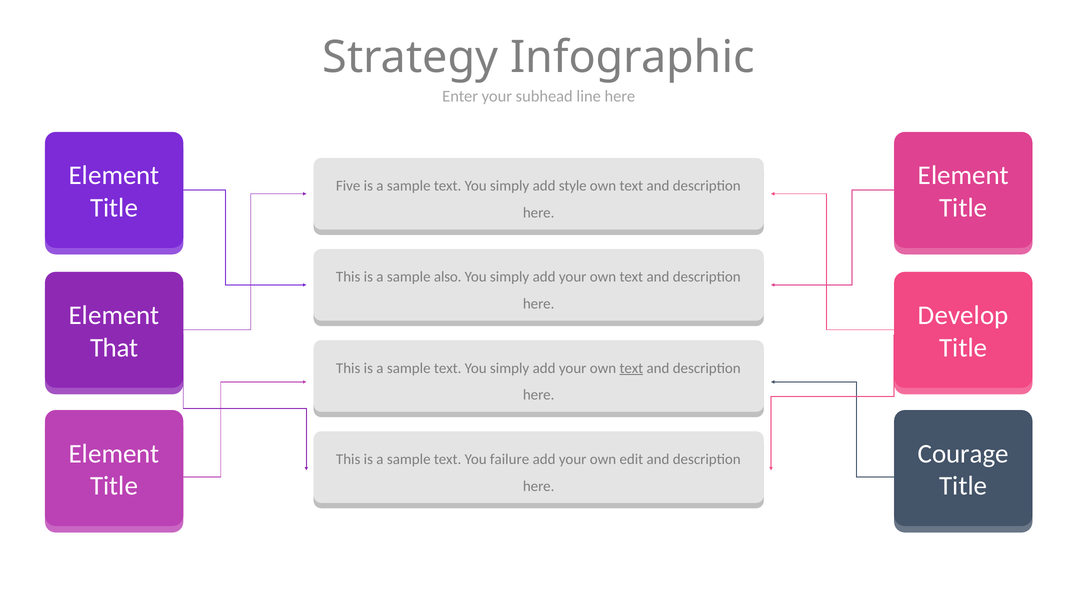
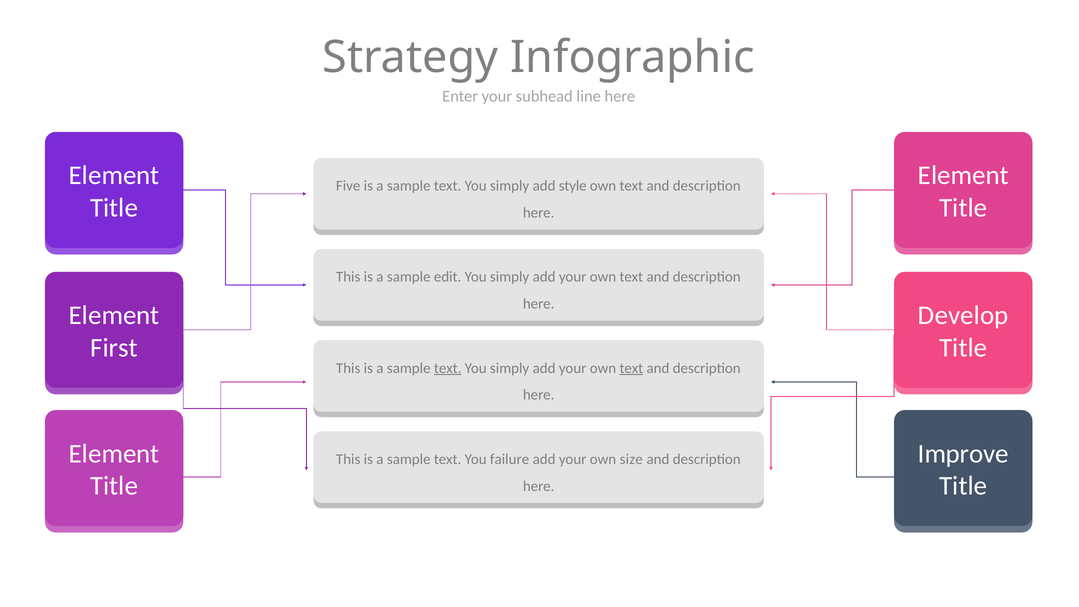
also: also -> edit
That: That -> First
text at (448, 368) underline: none -> present
Courage: Courage -> Improve
edit: edit -> size
